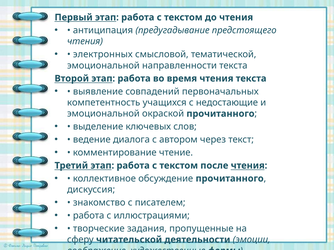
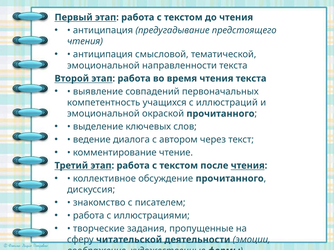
электронных at (103, 55): электронных -> антиципация
недостающие: недостающие -> иллюстраций
